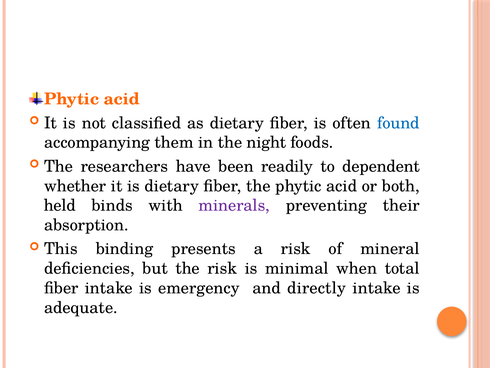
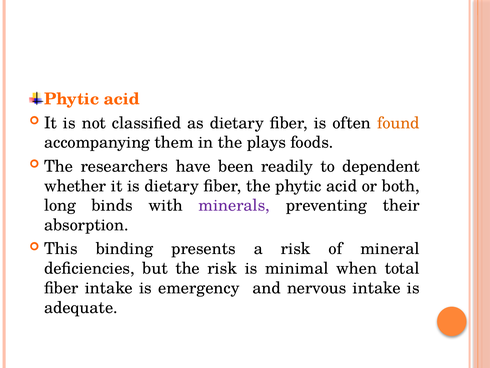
found colour: blue -> orange
night: night -> plays
held: held -> long
directly: directly -> nervous
